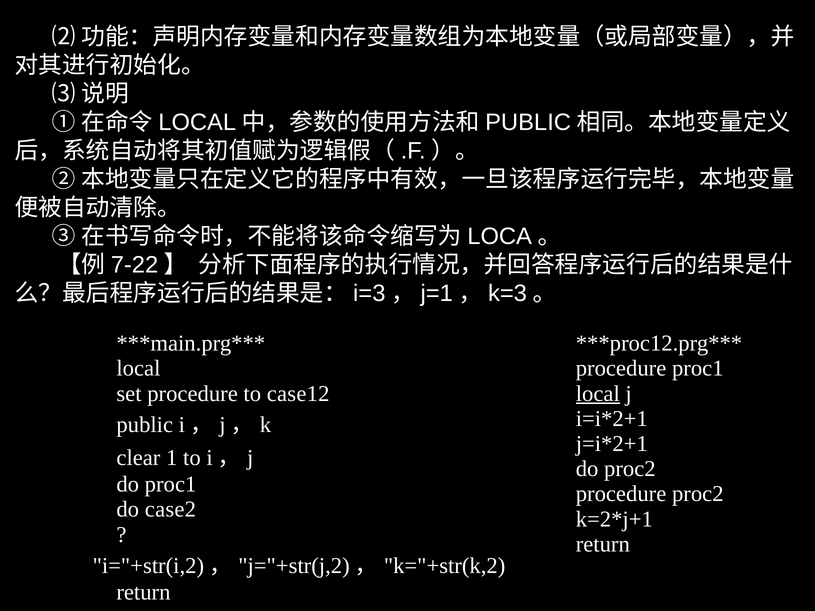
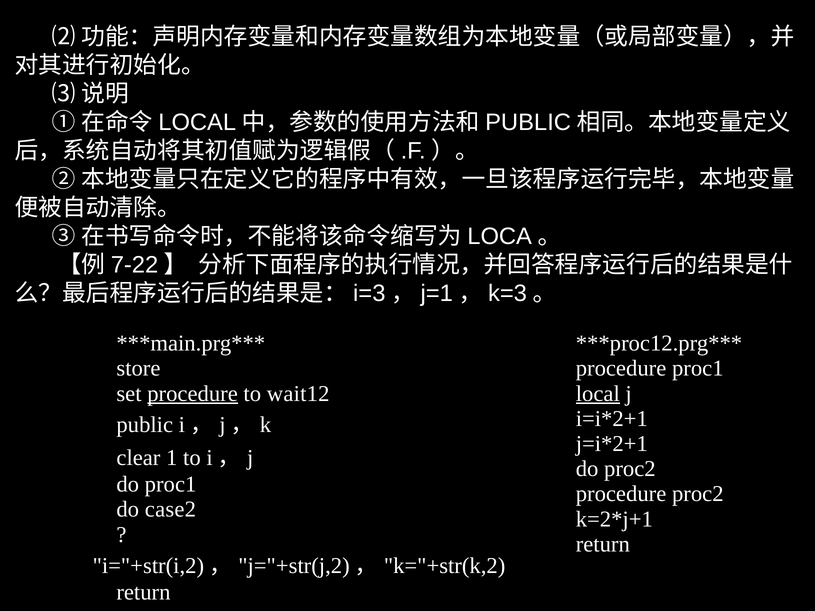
local at (138, 369): local -> store
procedure at (193, 394) underline: none -> present
case12: case12 -> wait12
